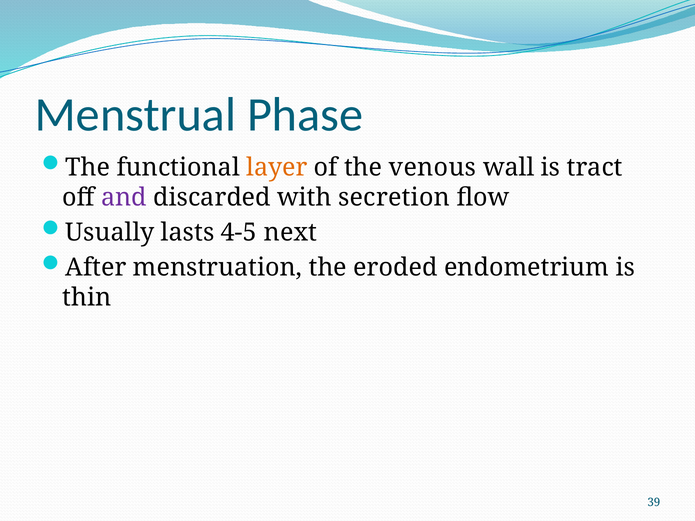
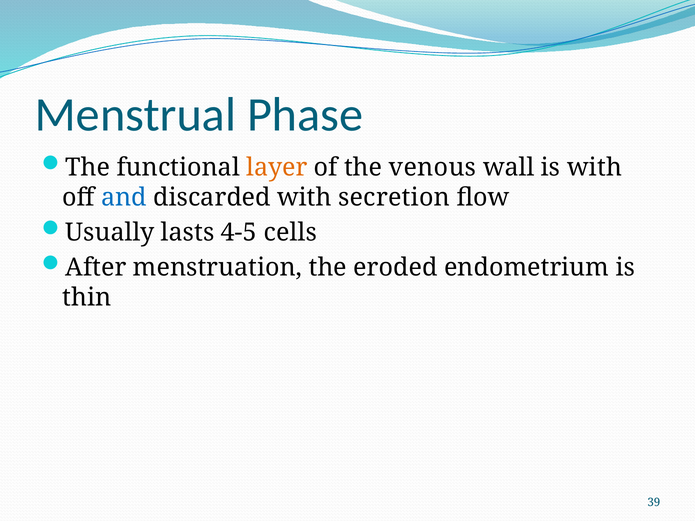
is tract: tract -> with
and colour: purple -> blue
next: next -> cells
